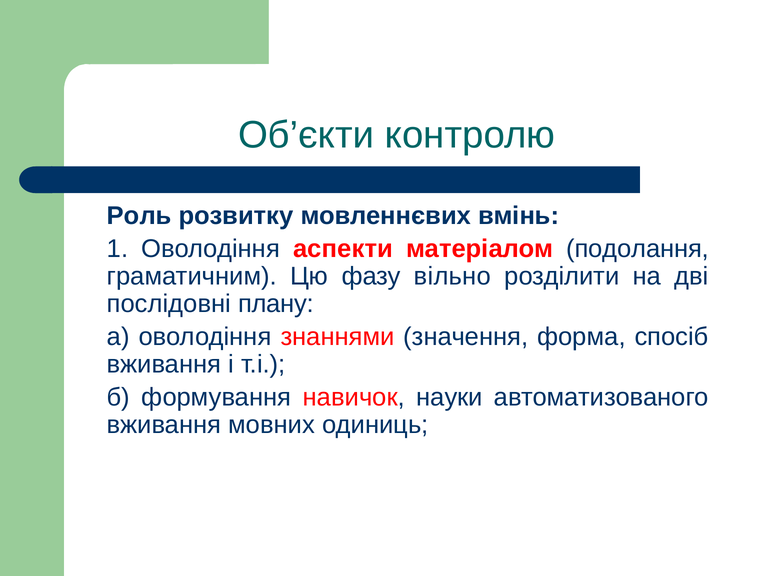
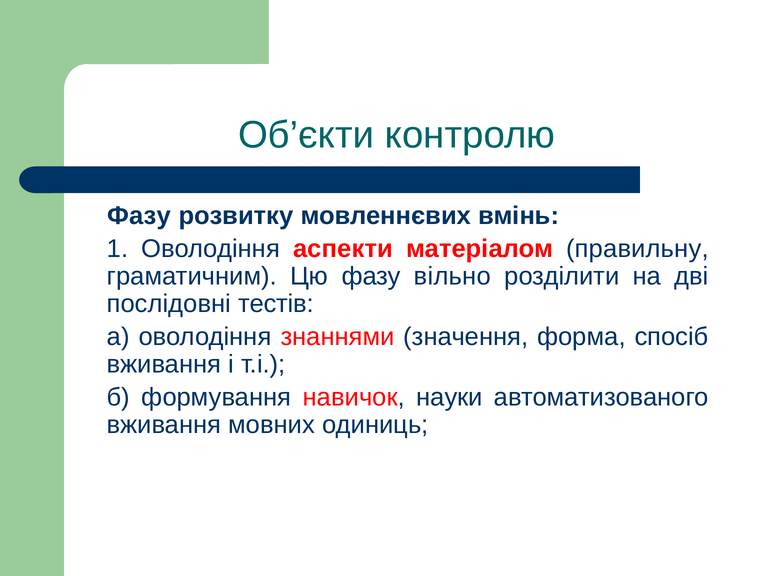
Роль at (139, 216): Роль -> Фазу
подолання: подолання -> правильну
плану: плану -> тестів
